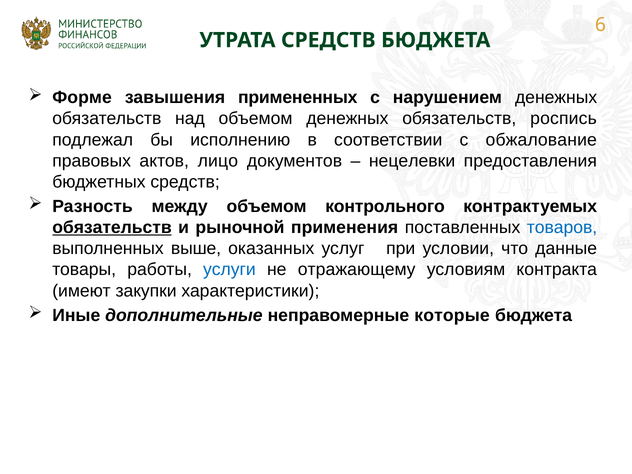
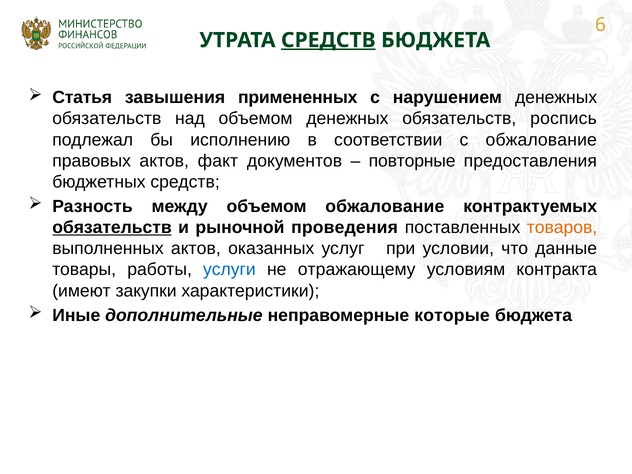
СРЕДСТВ at (328, 40) underline: none -> present
Форме: Форме -> Статья
лицо: лицо -> факт
нецелевки: нецелевки -> повторные
объемом контрольного: контрольного -> обжалование
применения: применения -> проведения
товаров colour: blue -> orange
выполненных выше: выше -> актов
